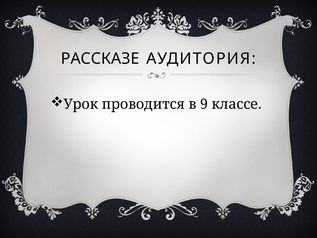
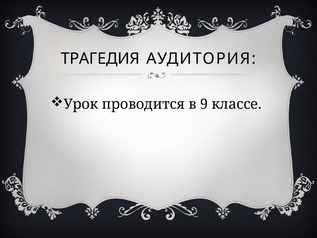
РАССКАЗЕ: РАССКАЗЕ -> ТРАГЕДИЯ
